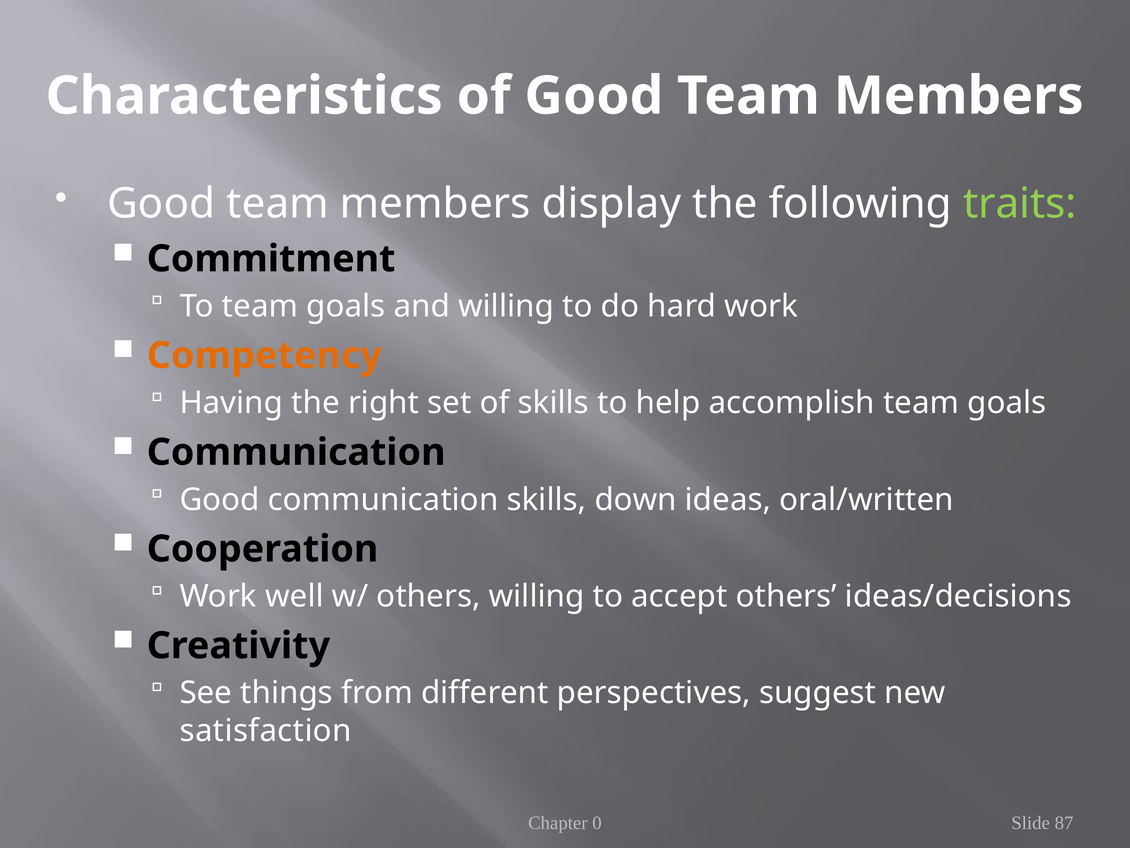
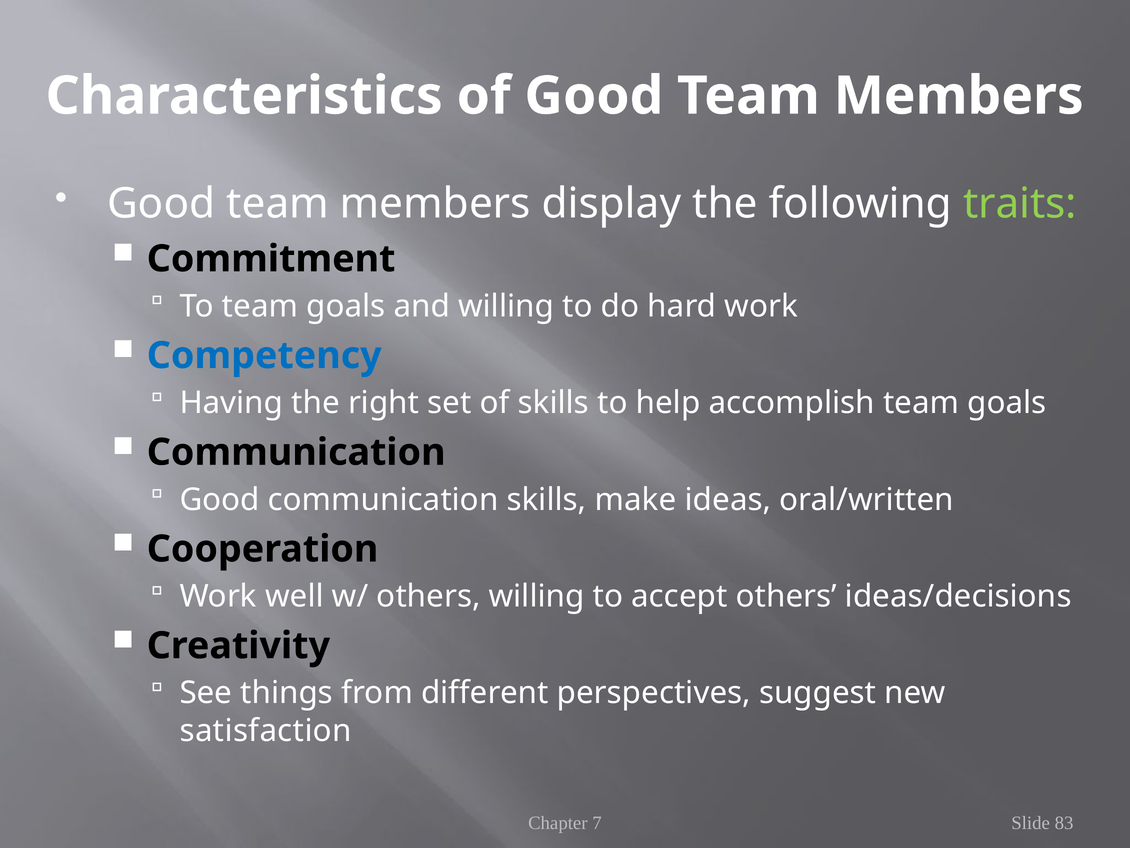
Competency colour: orange -> blue
down: down -> make
0: 0 -> 7
87: 87 -> 83
